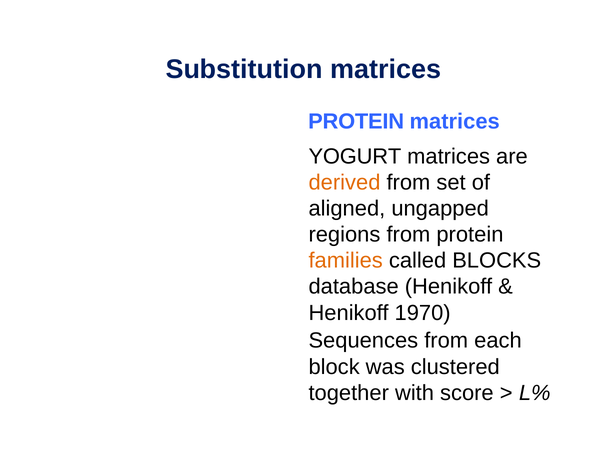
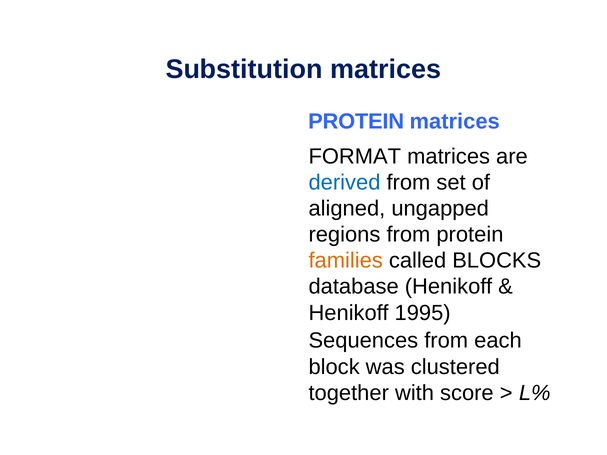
YOGURT: YOGURT -> FORMAT
derived colour: orange -> blue
1970: 1970 -> 1995
